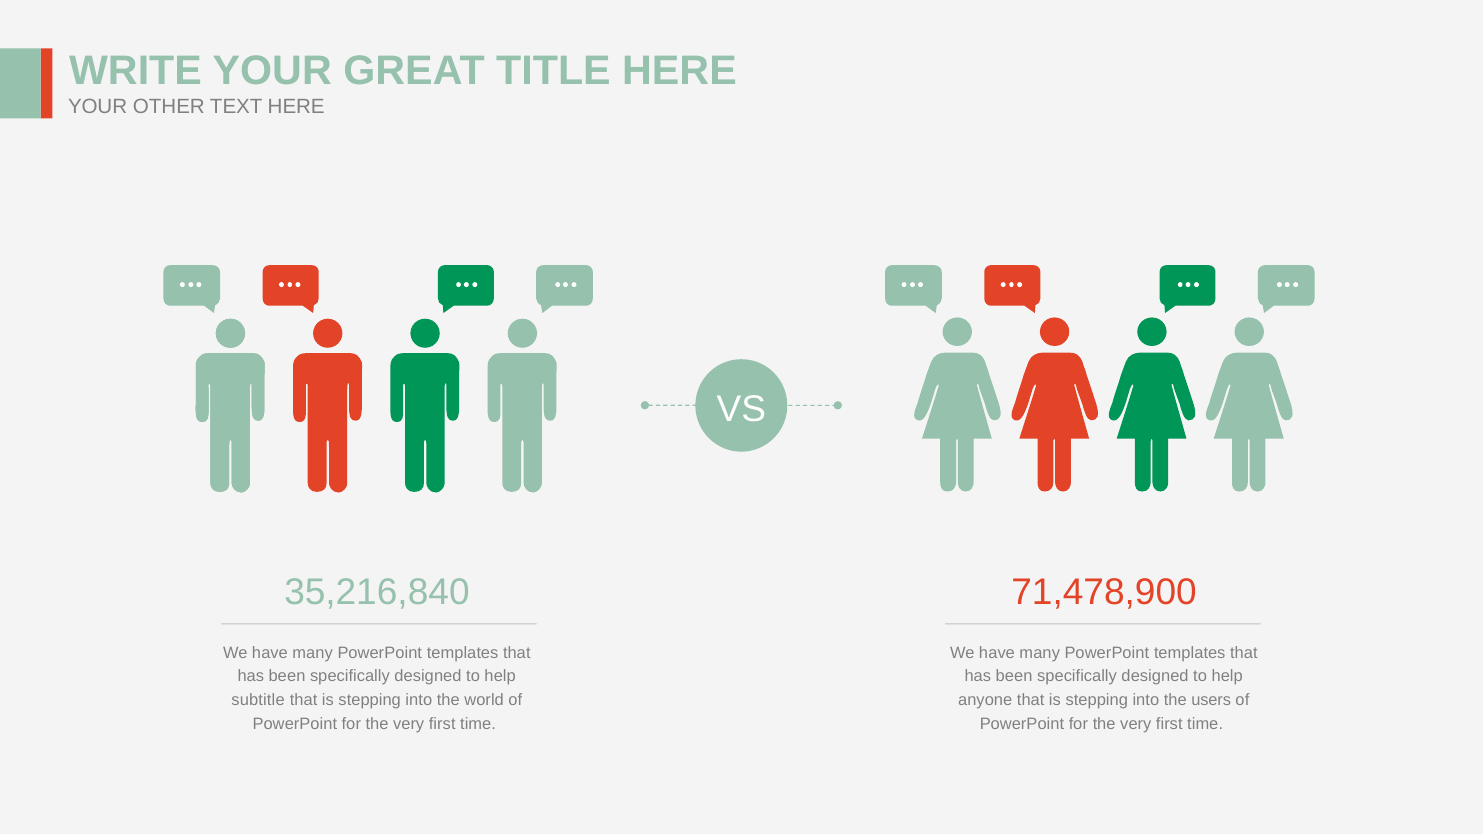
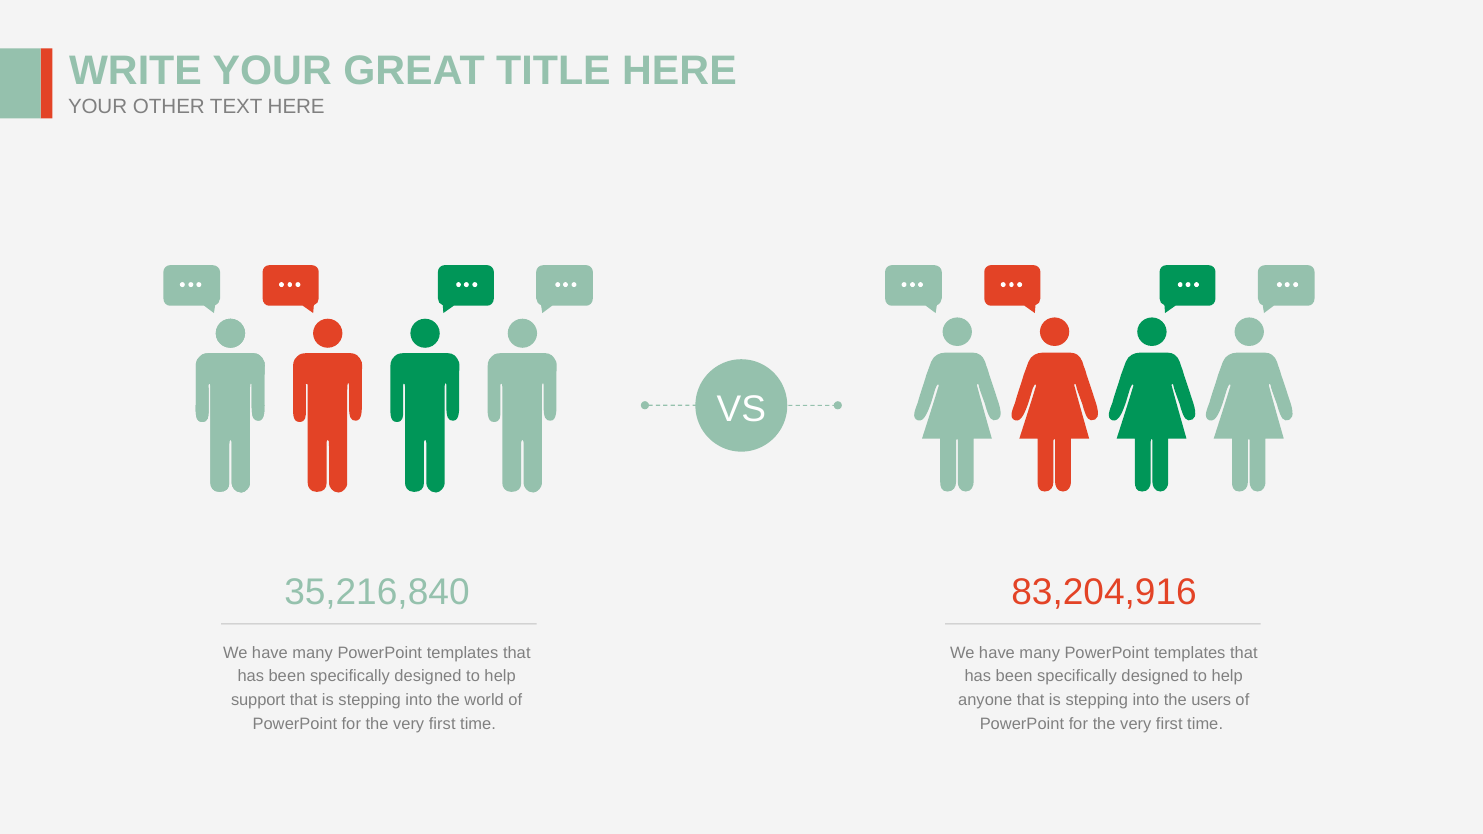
71,478,900: 71,478,900 -> 83,204,916
subtitle: subtitle -> support
